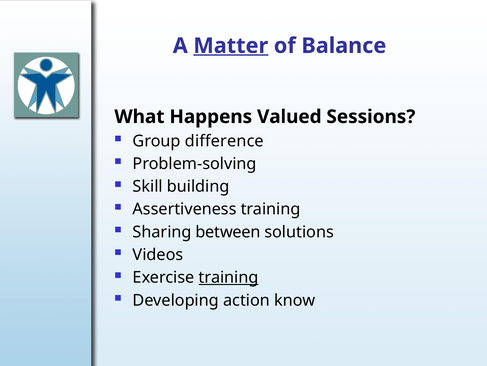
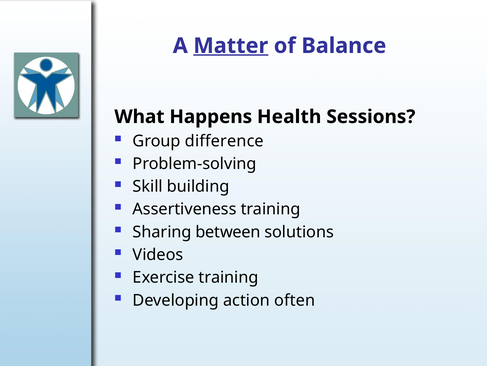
Valued: Valued -> Health
training at (228, 277) underline: present -> none
know: know -> often
